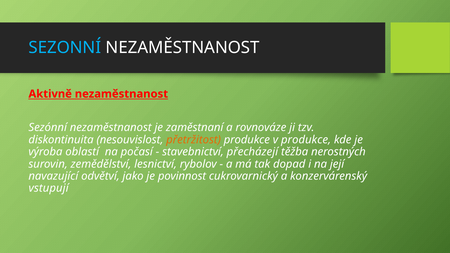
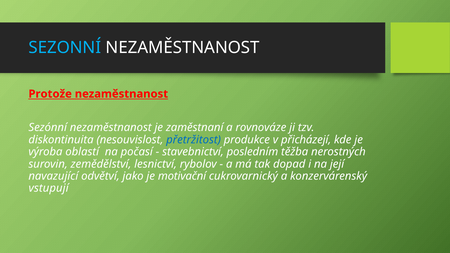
Aktivně: Aktivně -> Protože
přetržitost colour: orange -> blue
v produkce: produkce -> přicházejí
přecházejí: přecházejí -> posledním
povinnost: povinnost -> motivační
